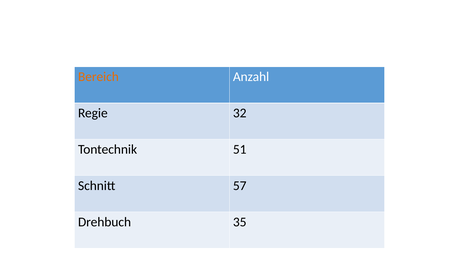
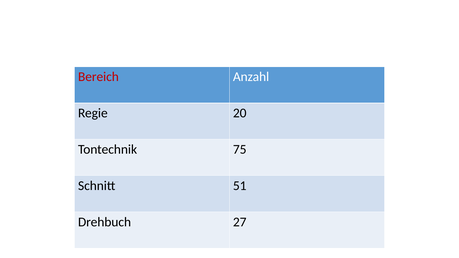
Bereich colour: orange -> red
32: 32 -> 20
51: 51 -> 75
57: 57 -> 51
35: 35 -> 27
